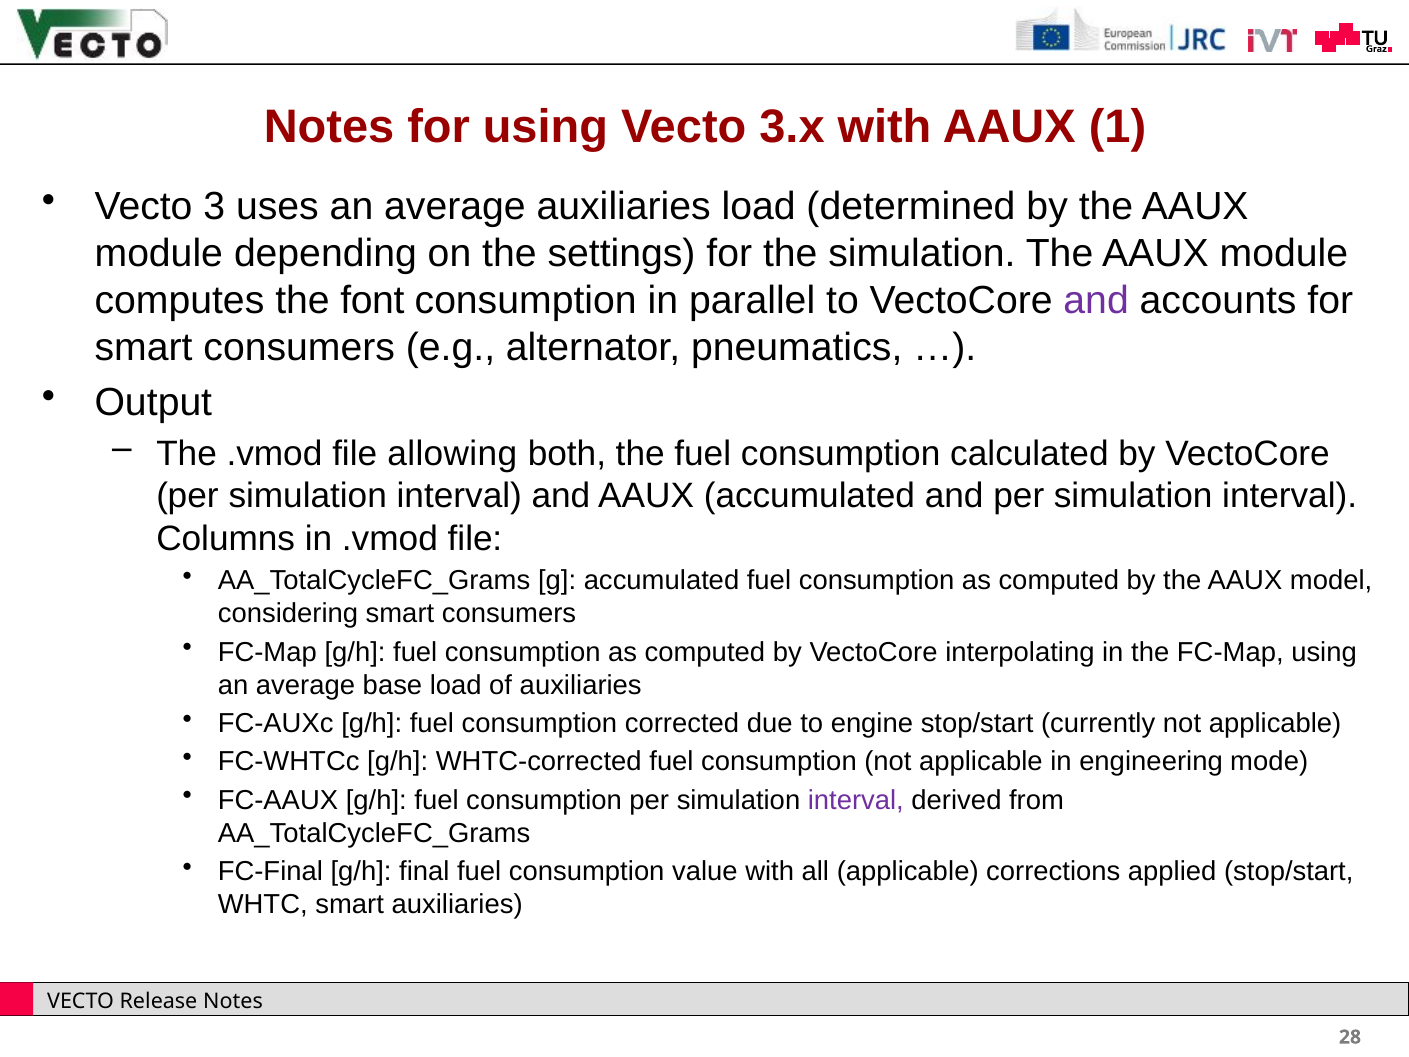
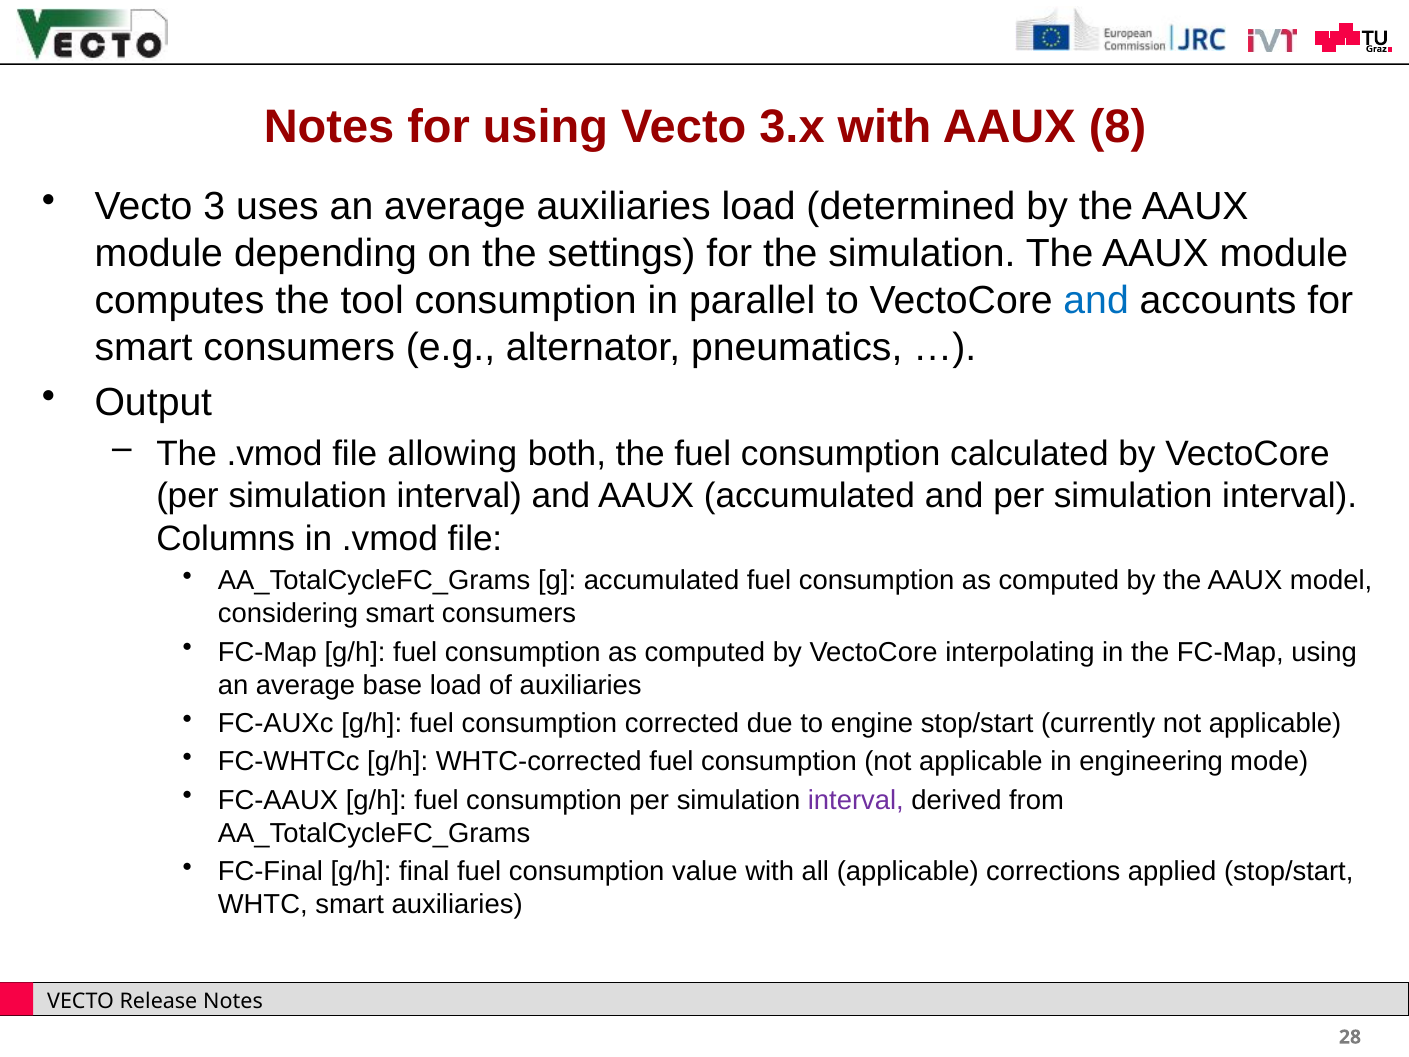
1: 1 -> 8
font: font -> tool
and at (1096, 301) colour: purple -> blue
